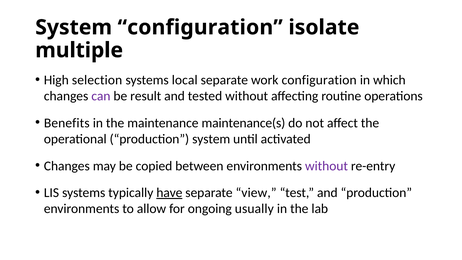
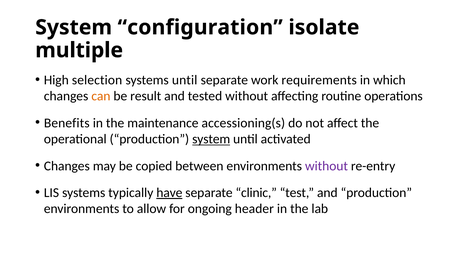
systems local: local -> until
work configuration: configuration -> requirements
can colour: purple -> orange
maintenance(s: maintenance(s -> accessioning(s
system at (211, 139) underline: none -> present
view: view -> clinic
usually: usually -> header
